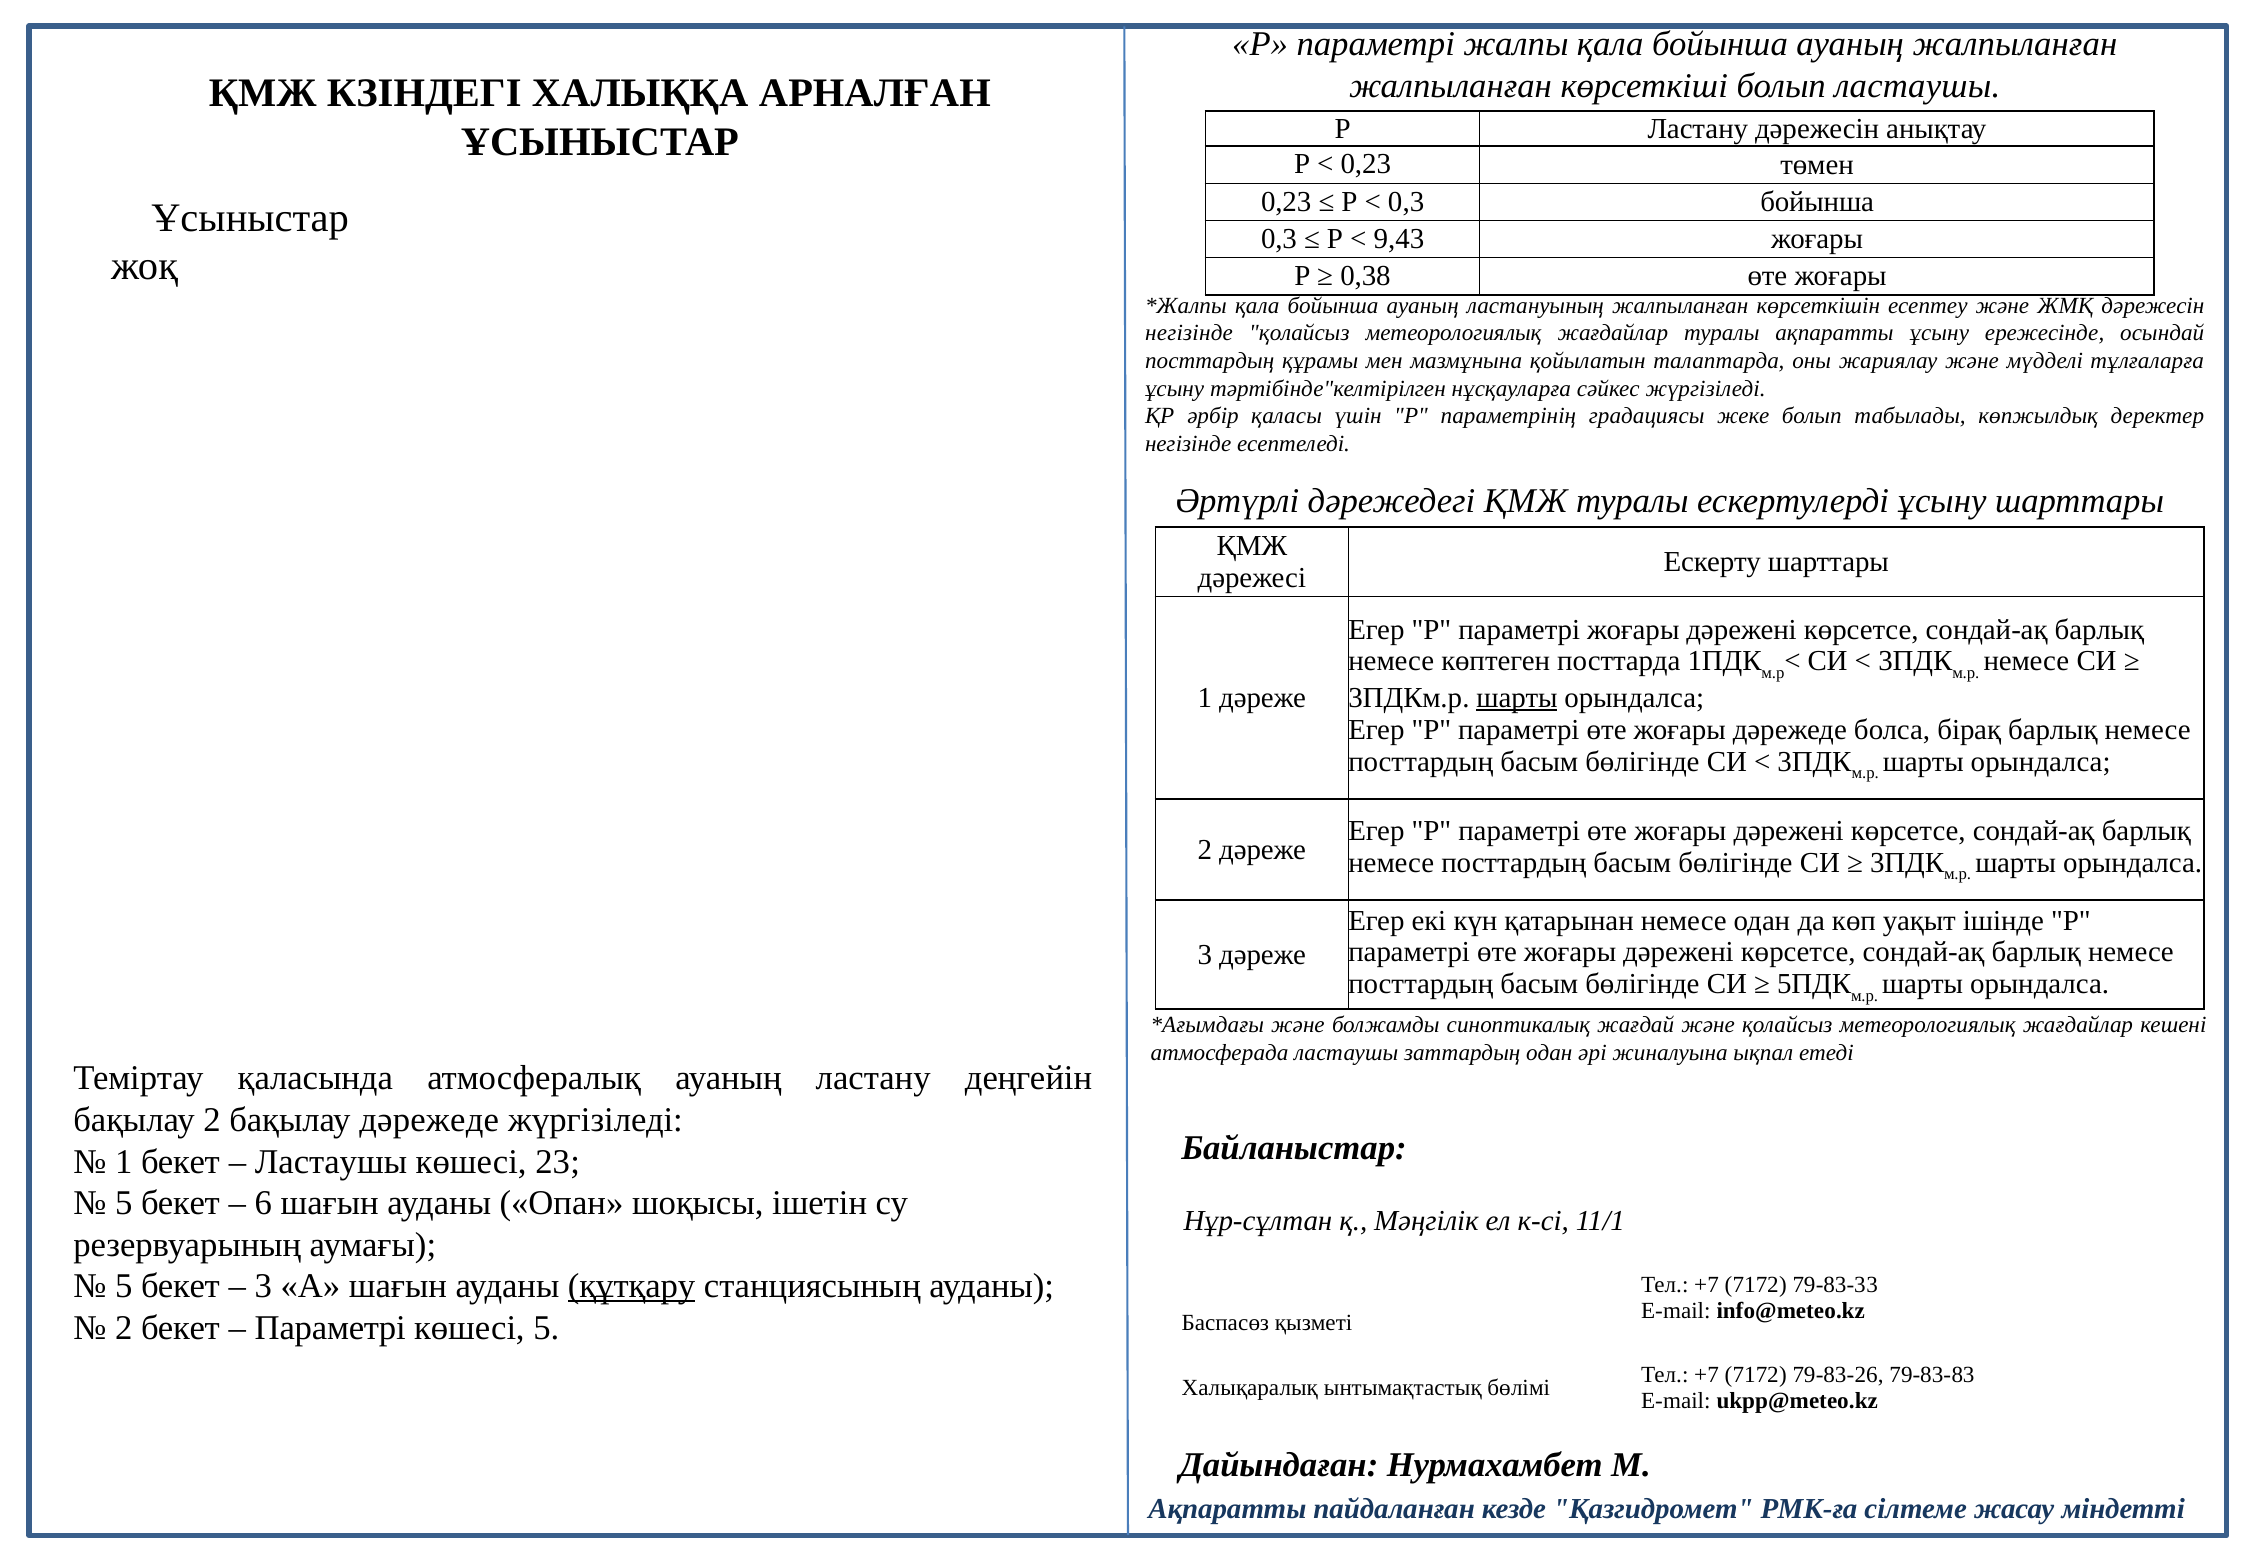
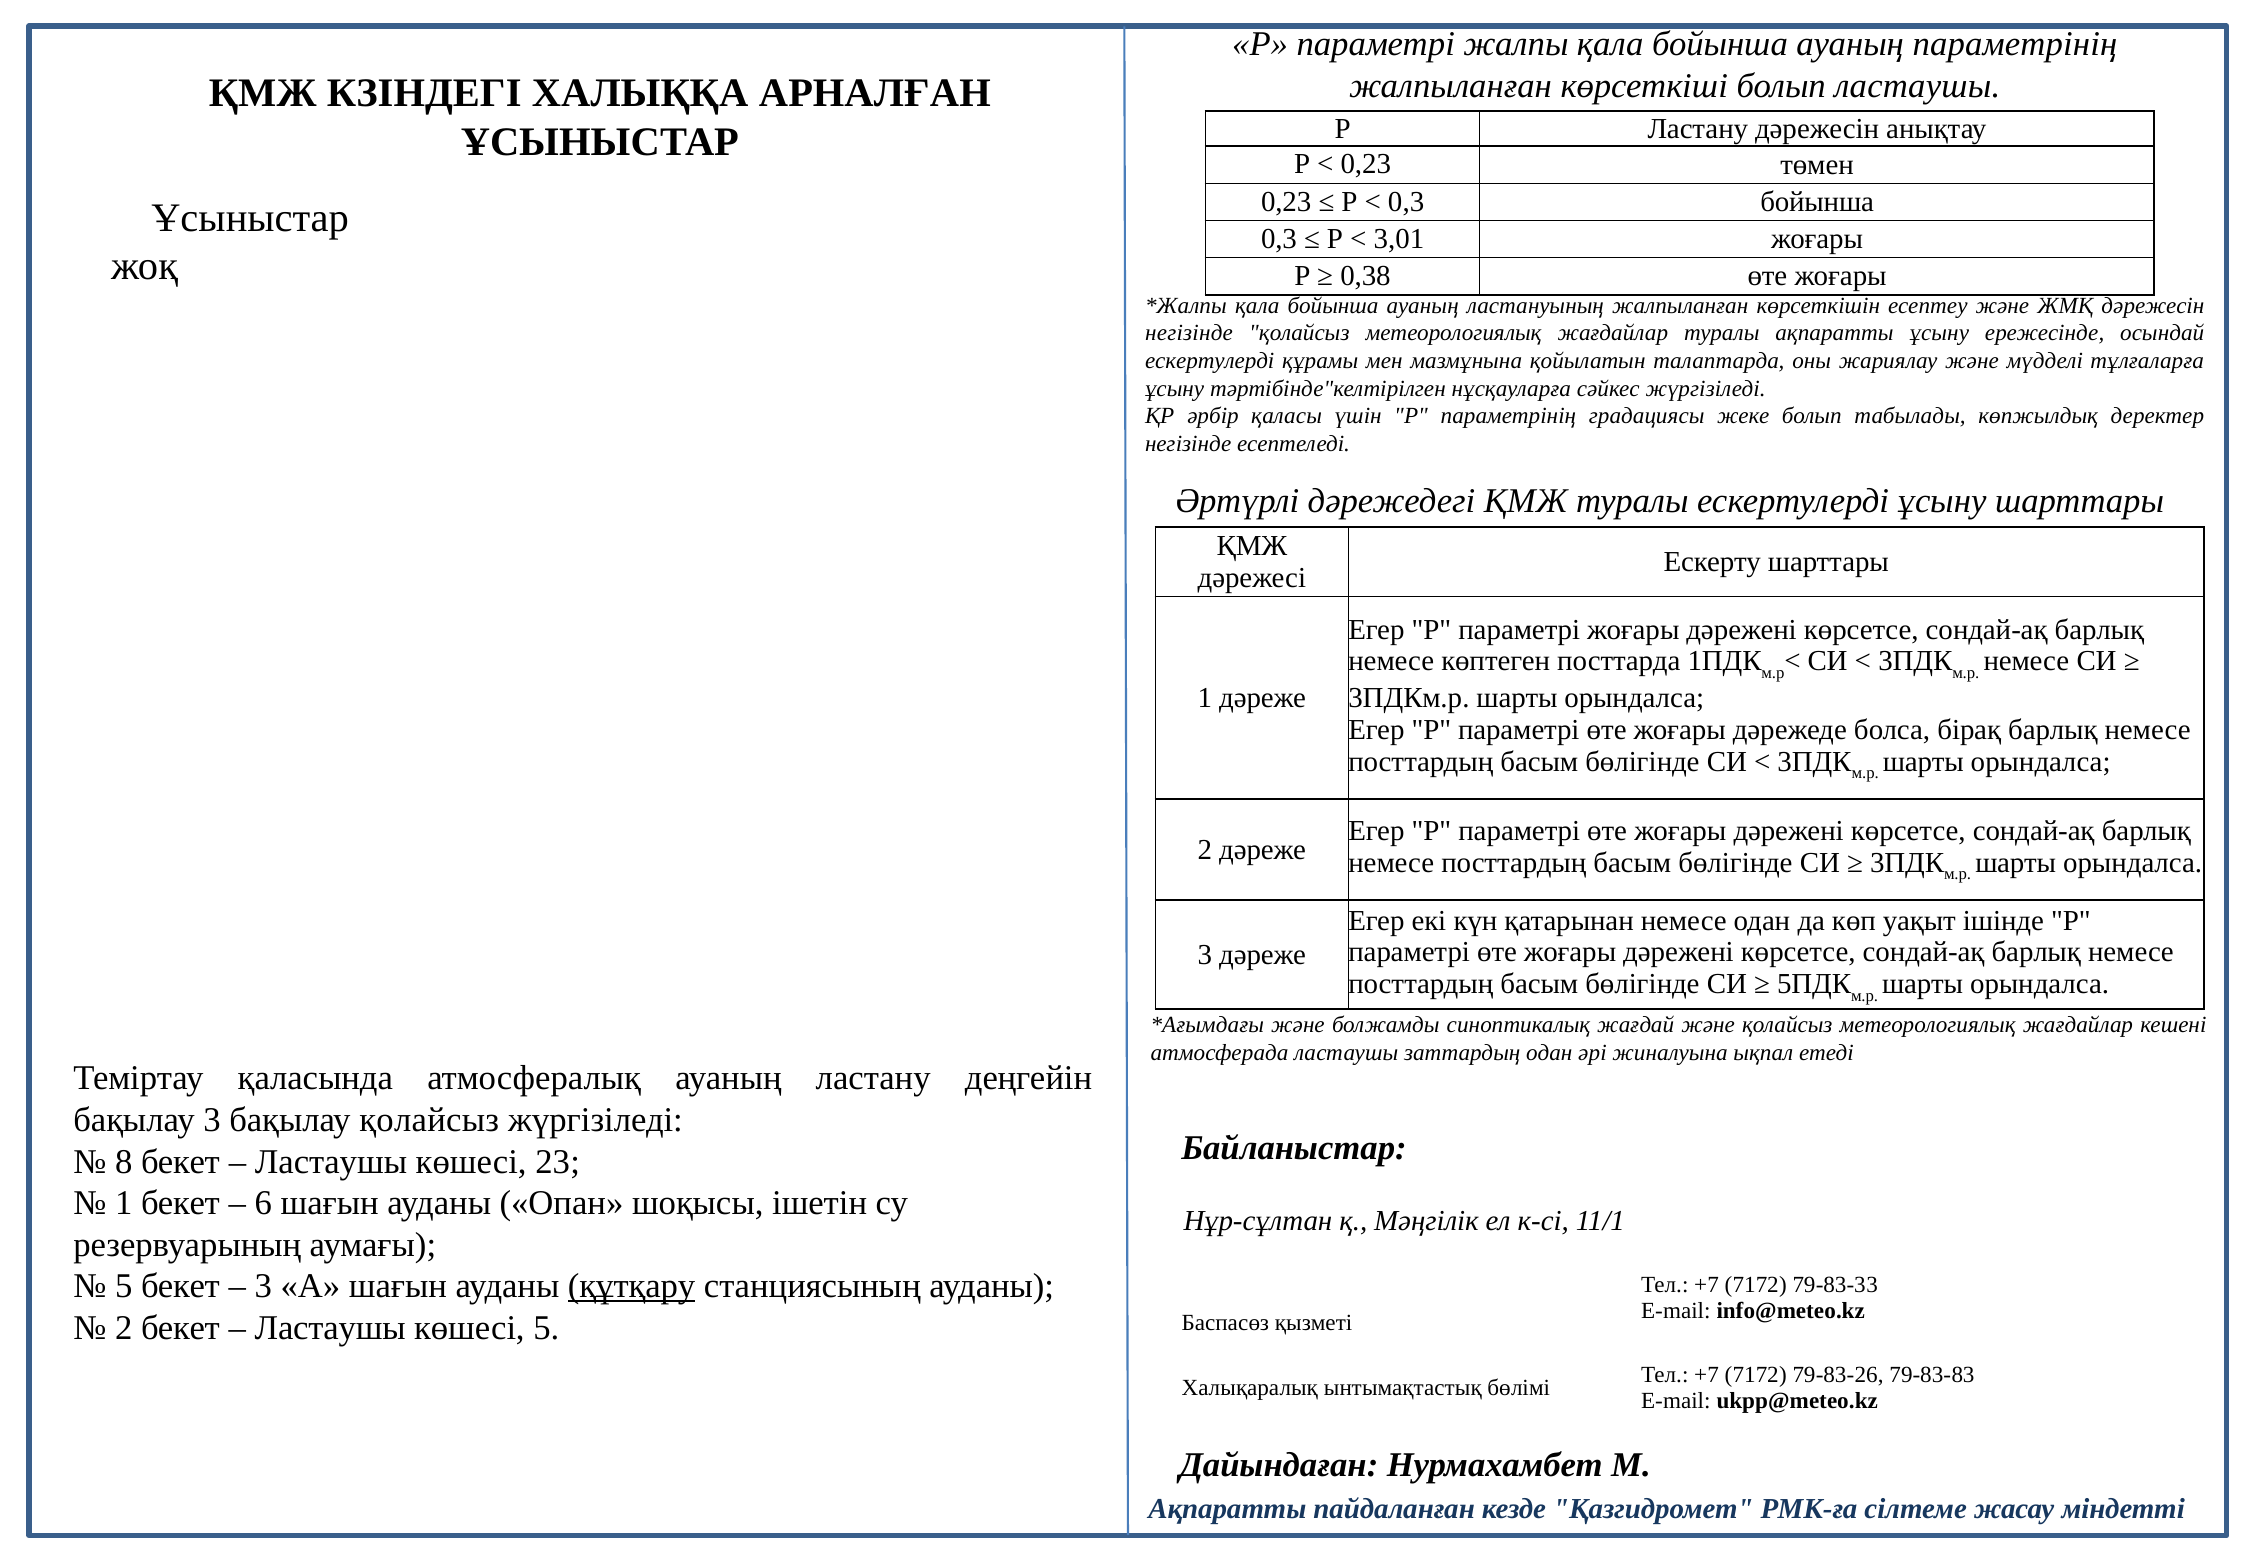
ауаның жалпыланған: жалпыланған -> параметрінің
9,43: 9,43 -> 3,01
посттардың at (1210, 361): посттардың -> ескертулерді
шарты at (1517, 698) underline: present -> none
бақылау 2: 2 -> 3
бақылау дәрежеде: дәрежеде -> қолайсыз
1 at (124, 1161): 1 -> 8
5 at (124, 1203): 5 -> 1
Параметрі at (330, 1328): Параметрі -> Ластаушы
